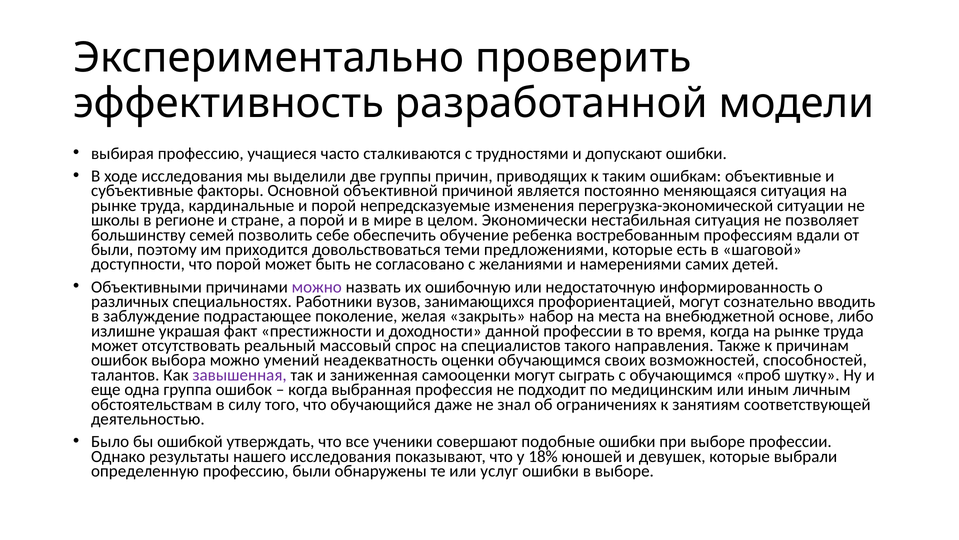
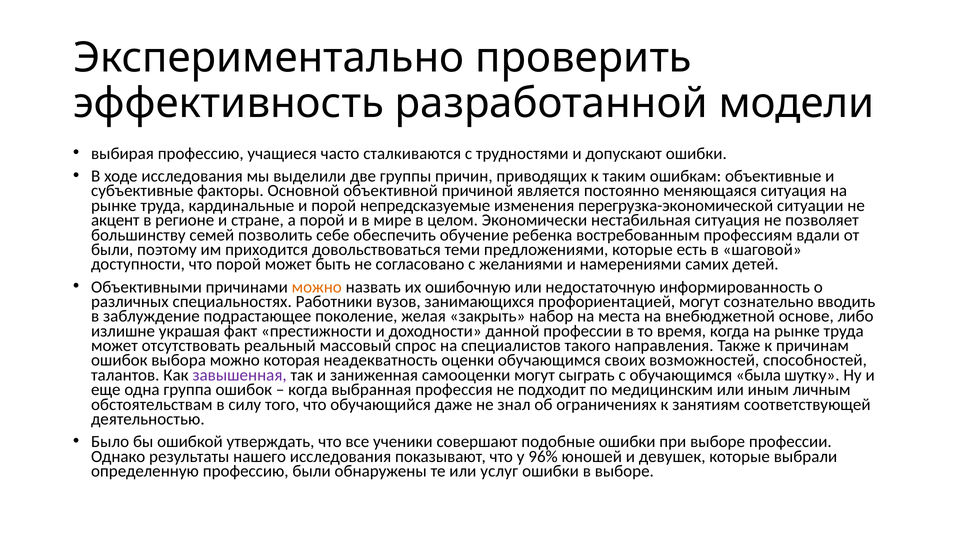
школы: школы -> акцент
можно at (317, 287) colour: purple -> orange
умений: умений -> которая
проб: проб -> была
18%: 18% -> 96%
